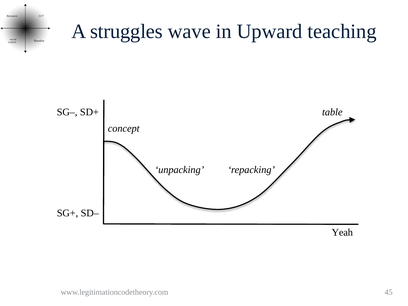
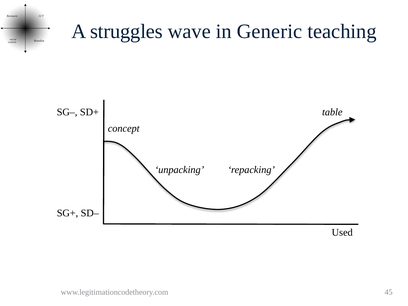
Upward: Upward -> Generic
Yeah: Yeah -> Used
